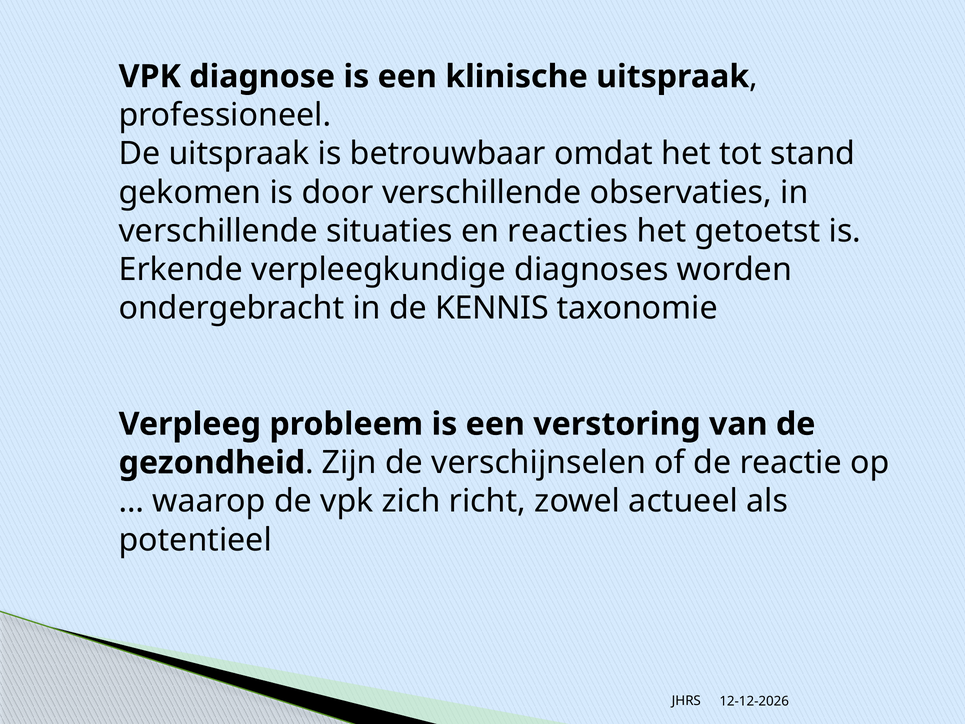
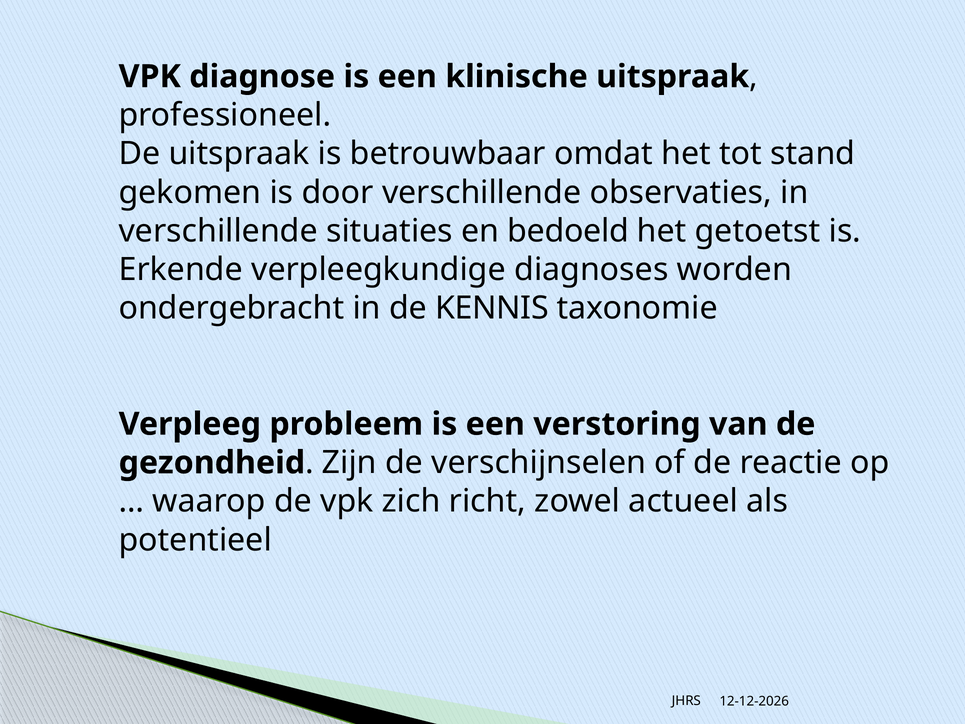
reacties: reacties -> bedoeld
